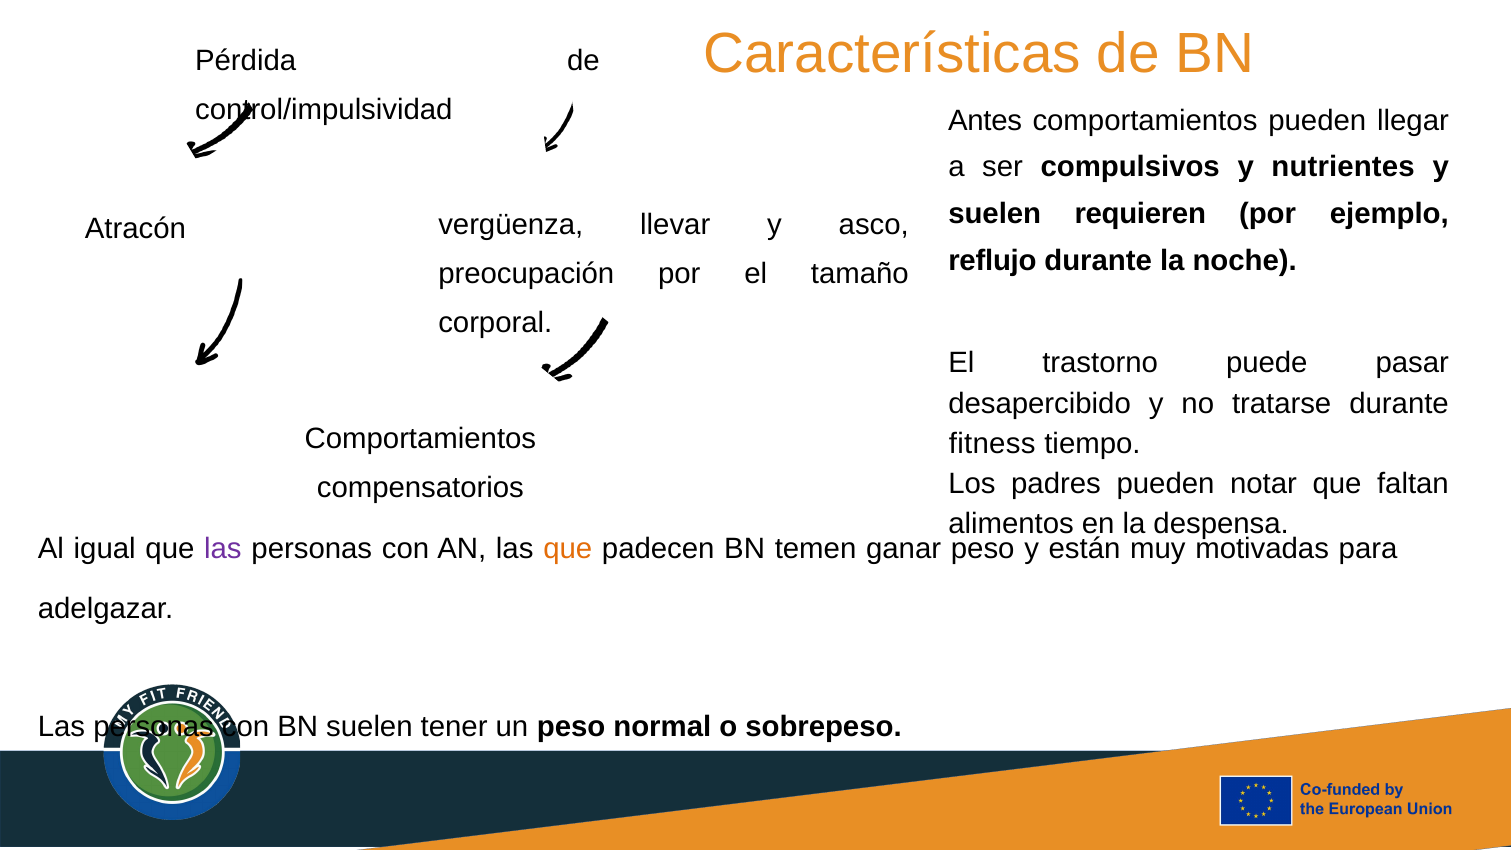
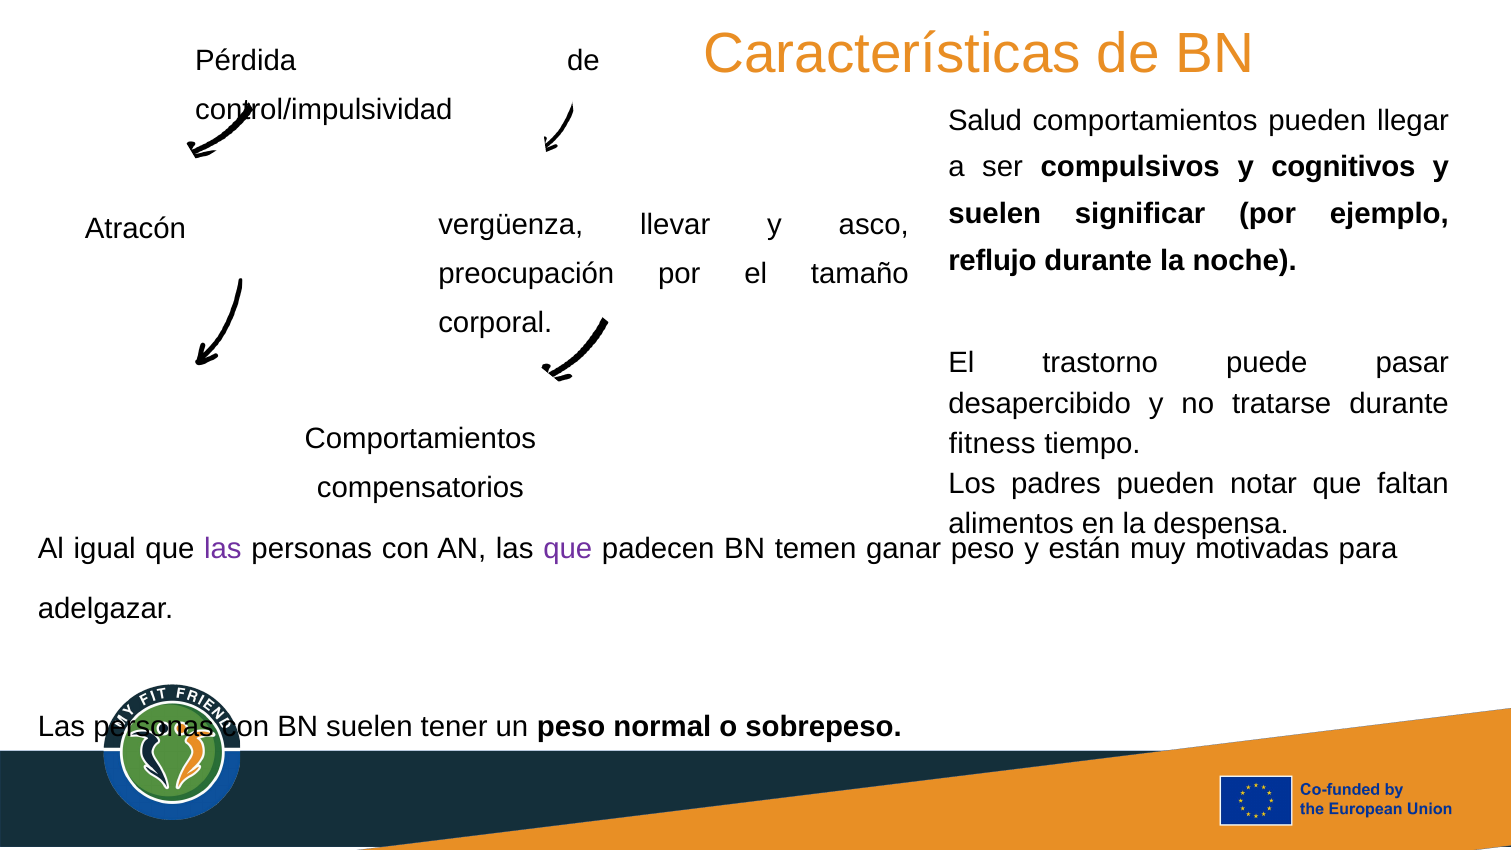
Antes: Antes -> Salud
nutrientes: nutrientes -> cognitivos
requieren: requieren -> significar
que at (568, 549) colour: orange -> purple
